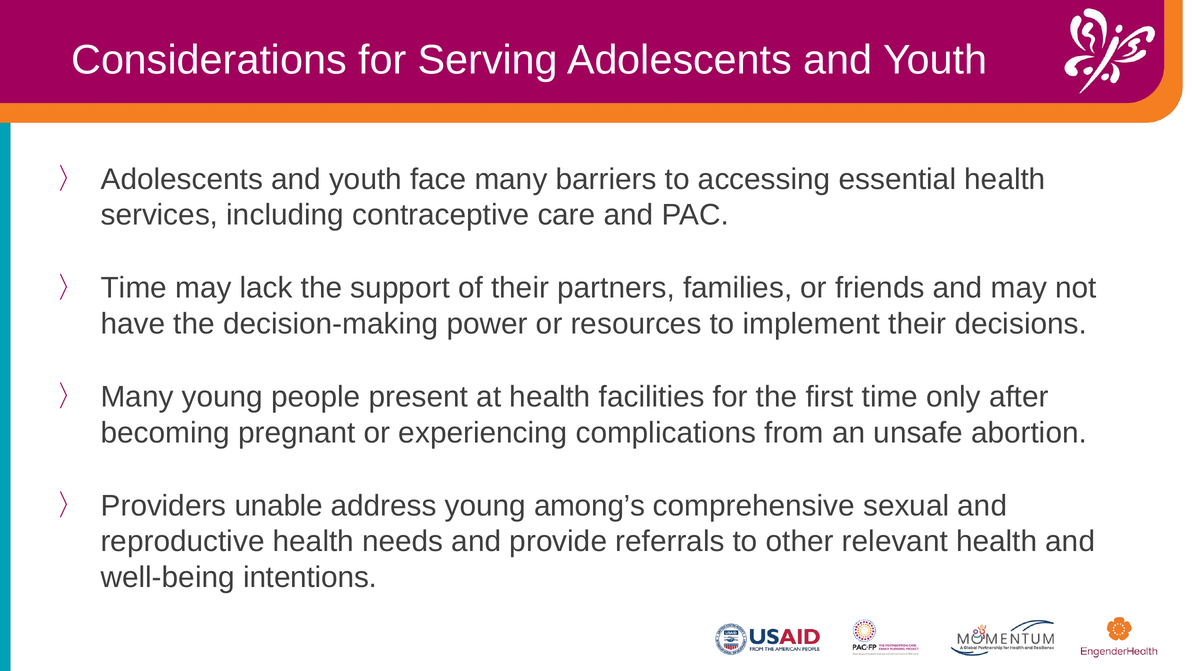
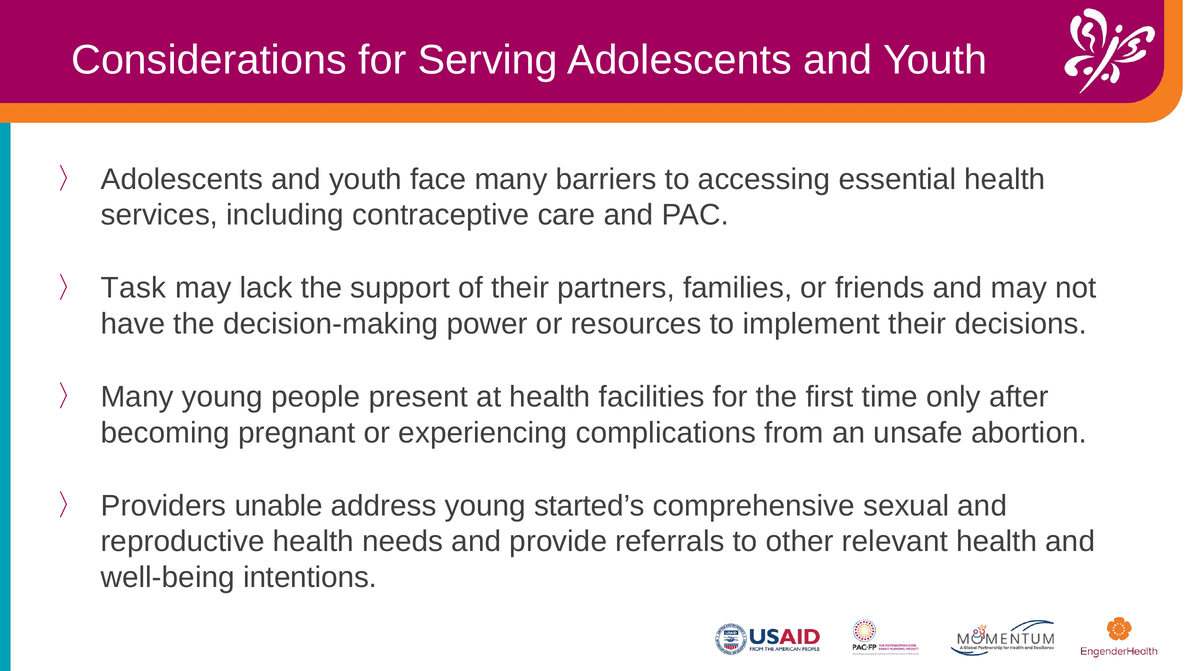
Time at (134, 288): Time -> Task
among’s: among’s -> started’s
